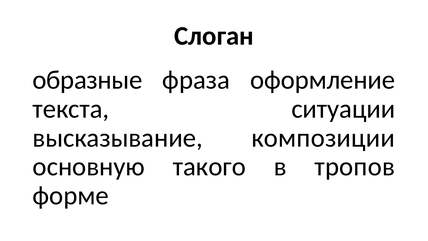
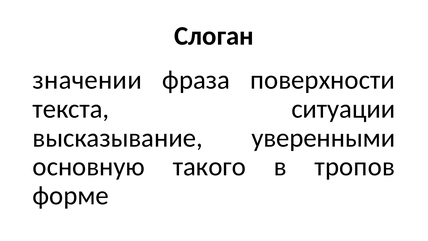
образные: образные -> значении
оформление: оформление -> поверхности
композиции: композиции -> уверенными
